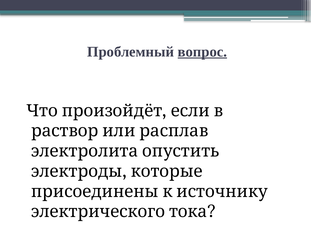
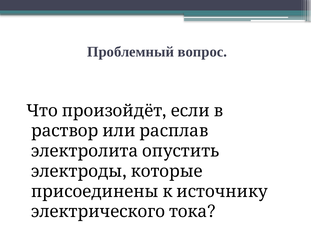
вопрос underline: present -> none
